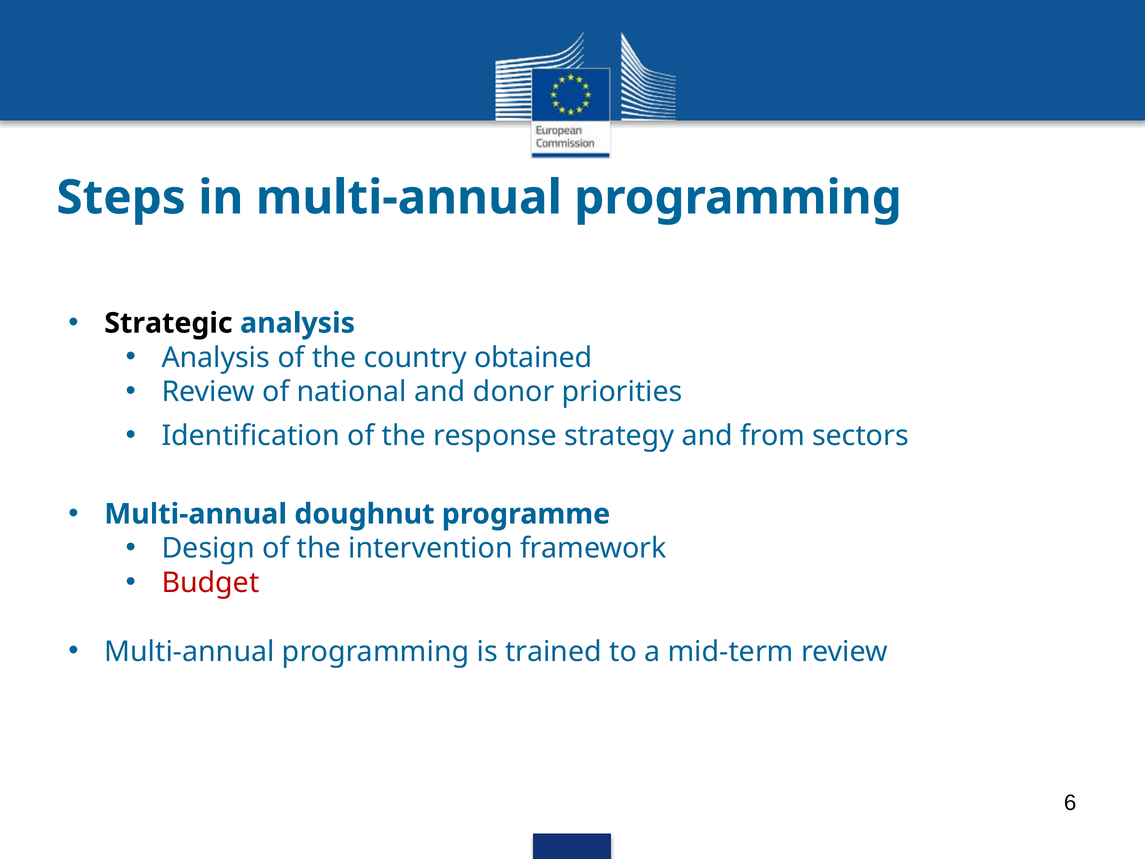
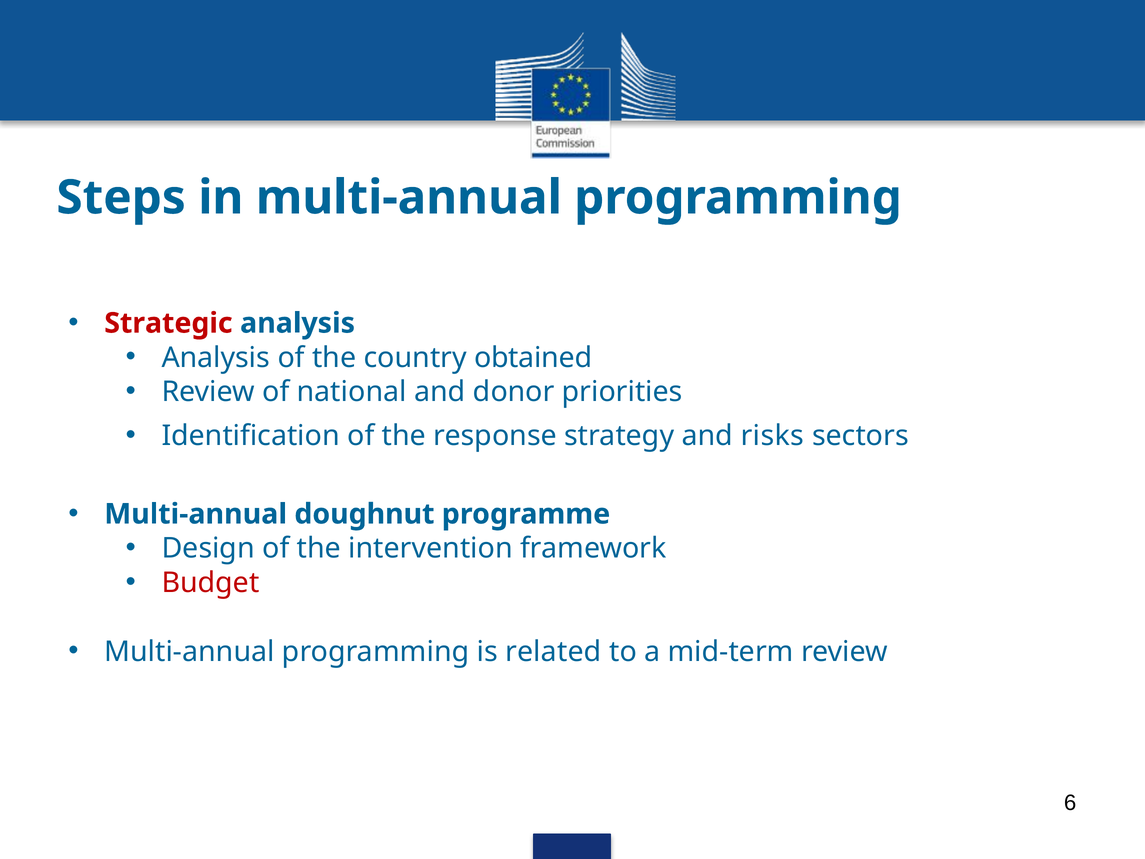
Strategic colour: black -> red
from: from -> risks
trained: trained -> related
